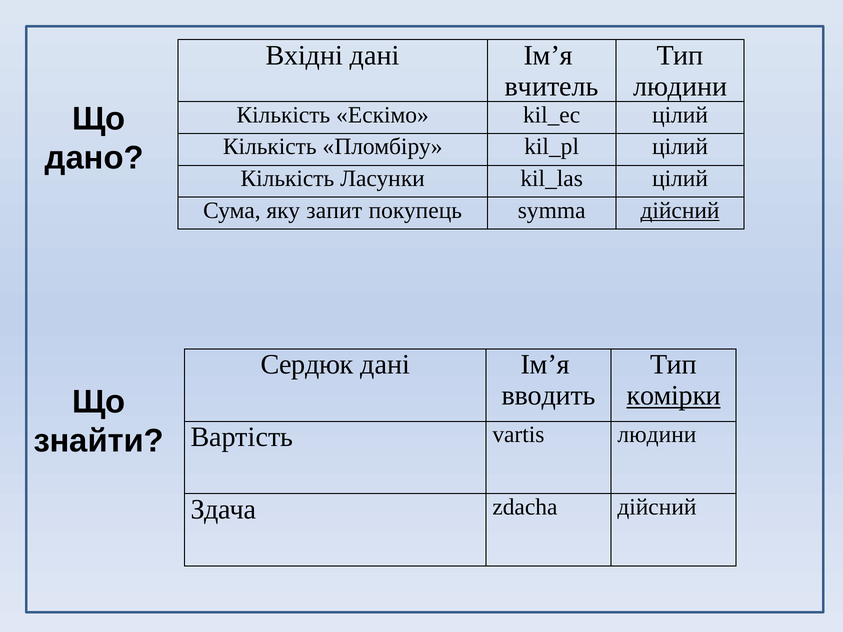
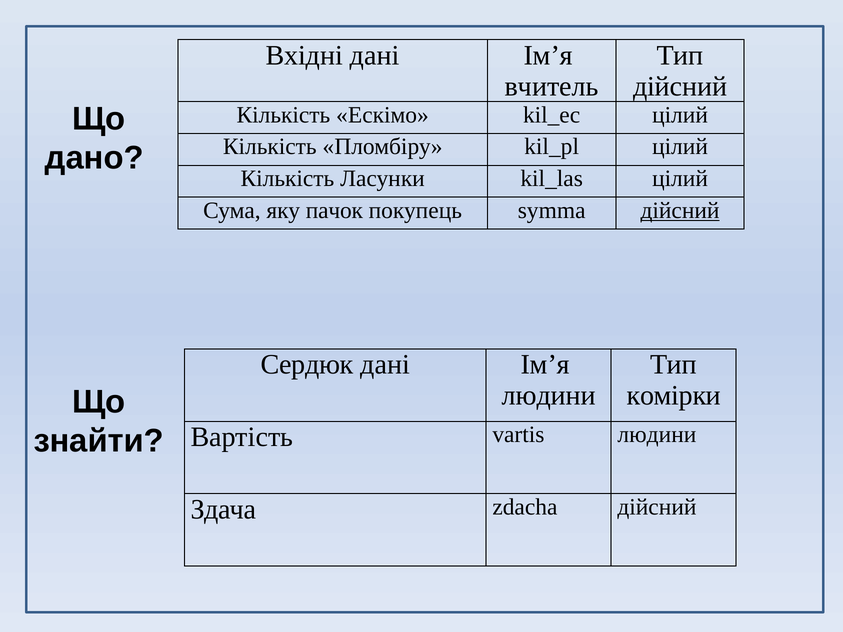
людини at (680, 86): людини -> дійсний
запит: запит -> пачок
вводить at (549, 396): вводить -> людини
комірки underline: present -> none
